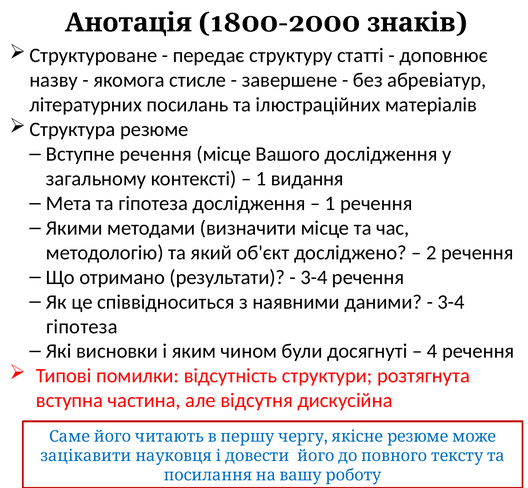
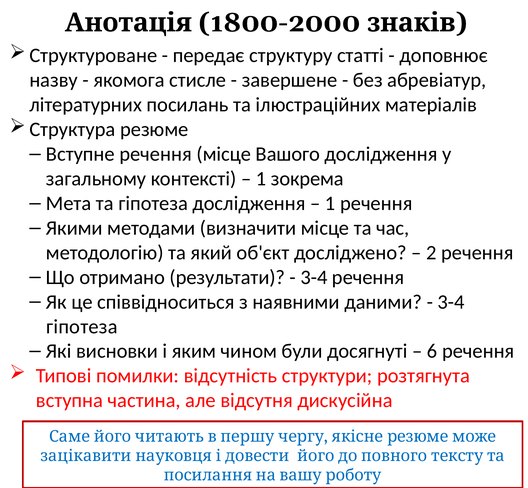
видання: видання -> зокрема
4: 4 -> 6
